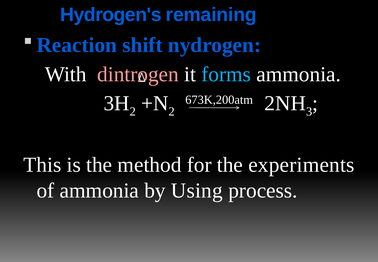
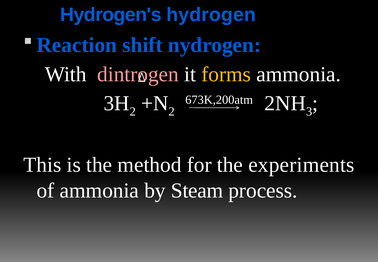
remaining: remaining -> hydrogen
forms colour: light blue -> yellow
Using: Using -> Steam
